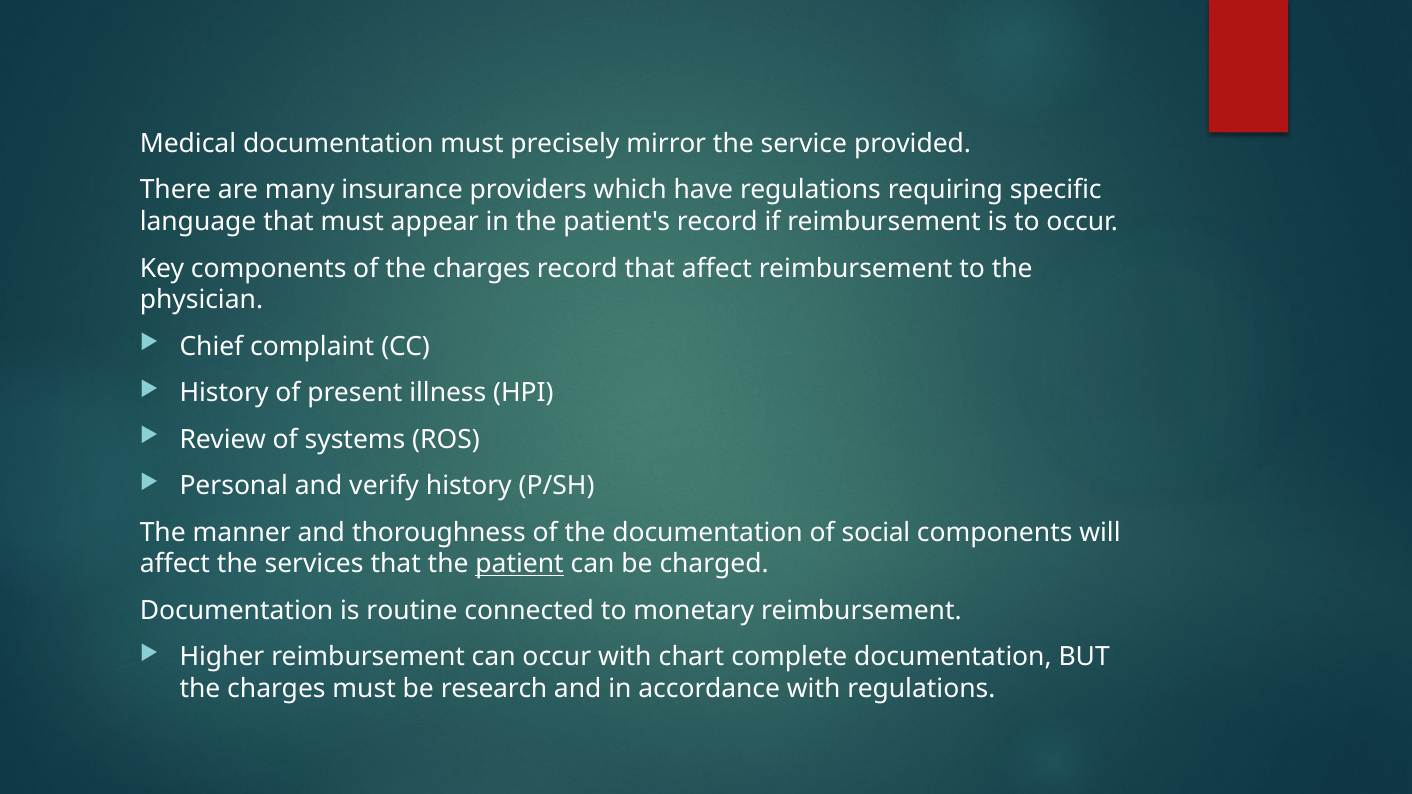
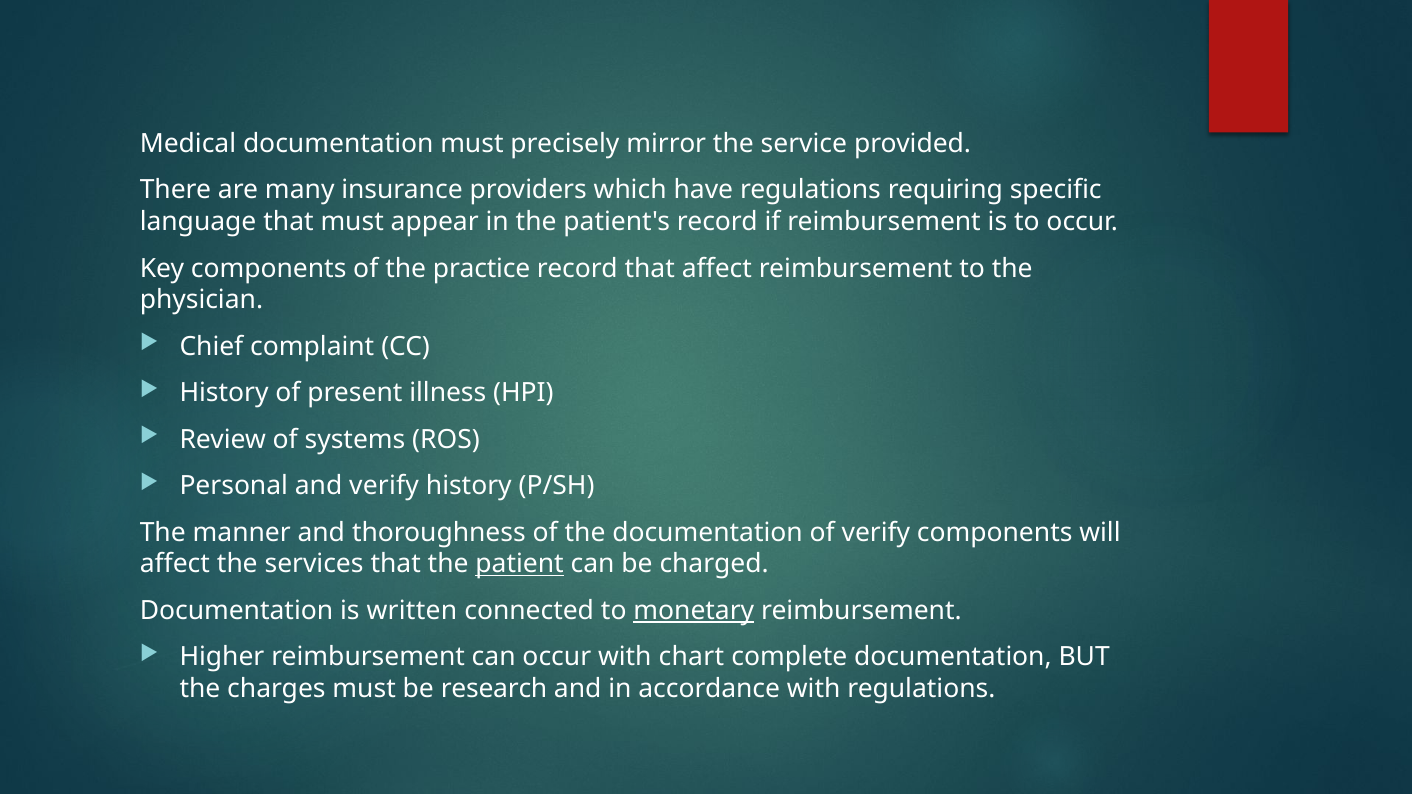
of the charges: charges -> practice
of social: social -> verify
routine: routine -> written
monetary underline: none -> present
